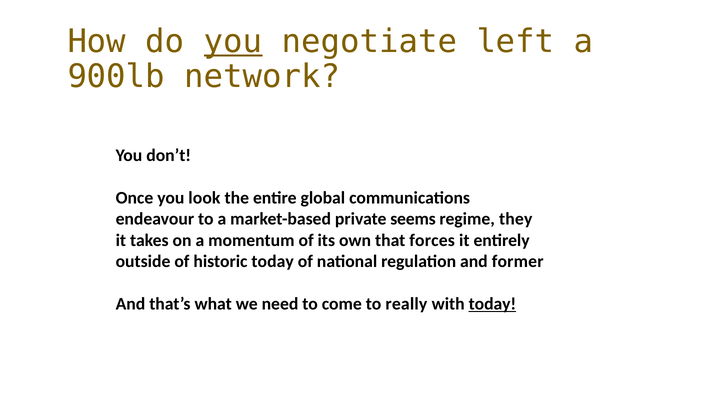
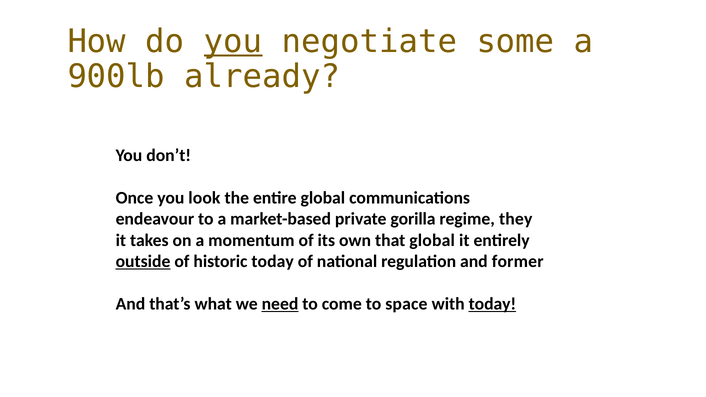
left: left -> some
network: network -> already
seems: seems -> gorilla
that forces: forces -> global
outside underline: none -> present
need underline: none -> present
really: really -> space
